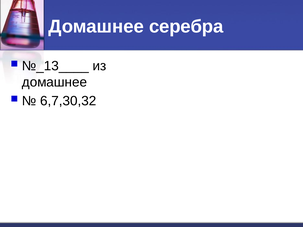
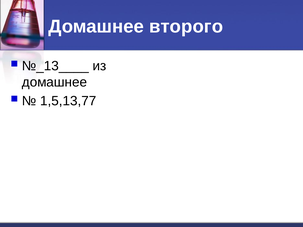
серебра: серебра -> второго
6,7,30,32: 6,7,30,32 -> 1,5,13,77
